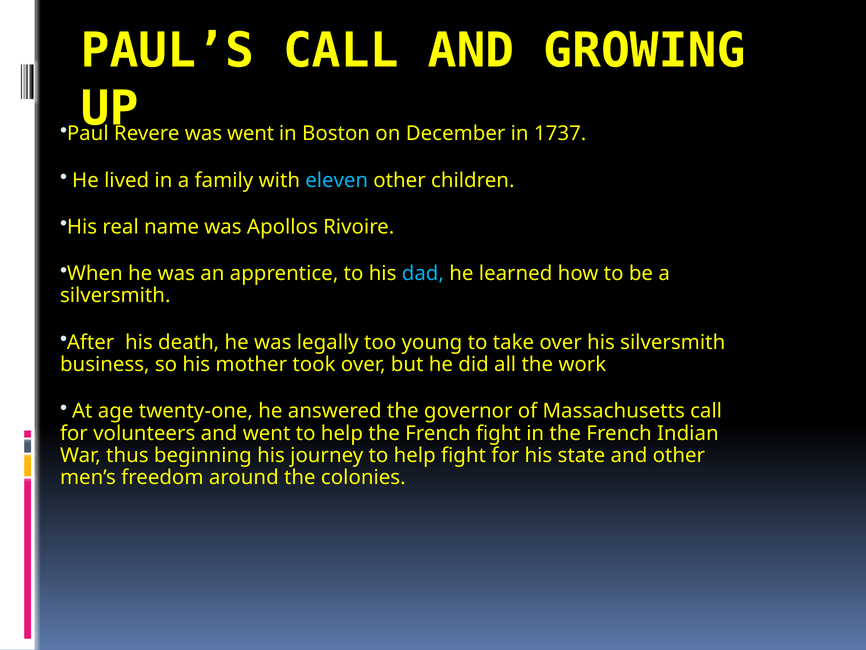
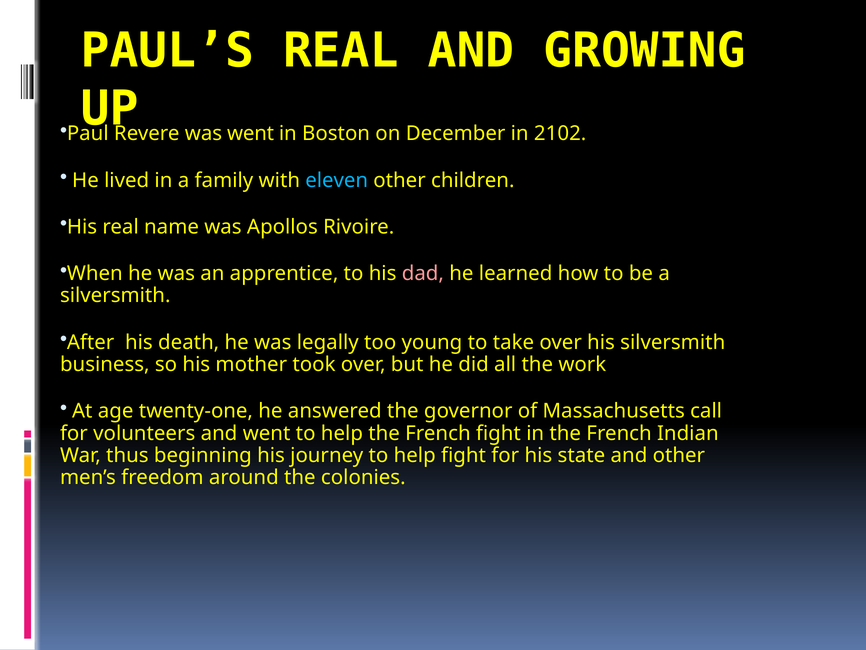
PAUL’S CALL: CALL -> REAL
1737: 1737 -> 2102
dad colour: light blue -> pink
